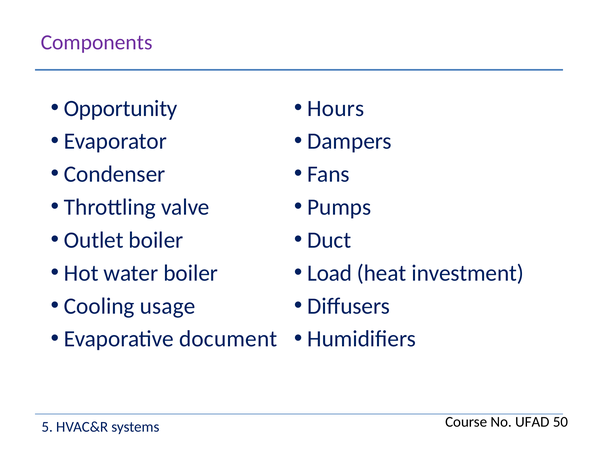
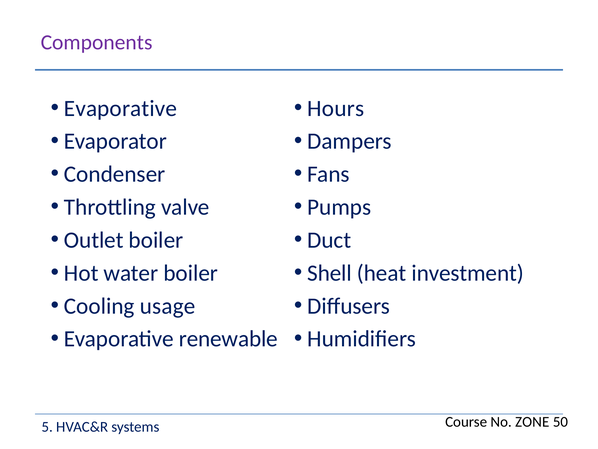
Opportunity at (121, 108): Opportunity -> Evaporative
Load: Load -> Shell
document: document -> renewable
UFAD: UFAD -> ZONE
